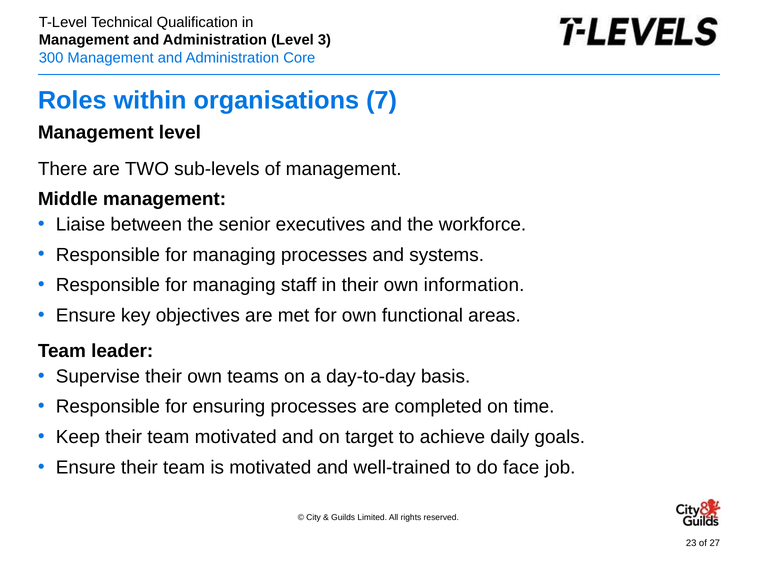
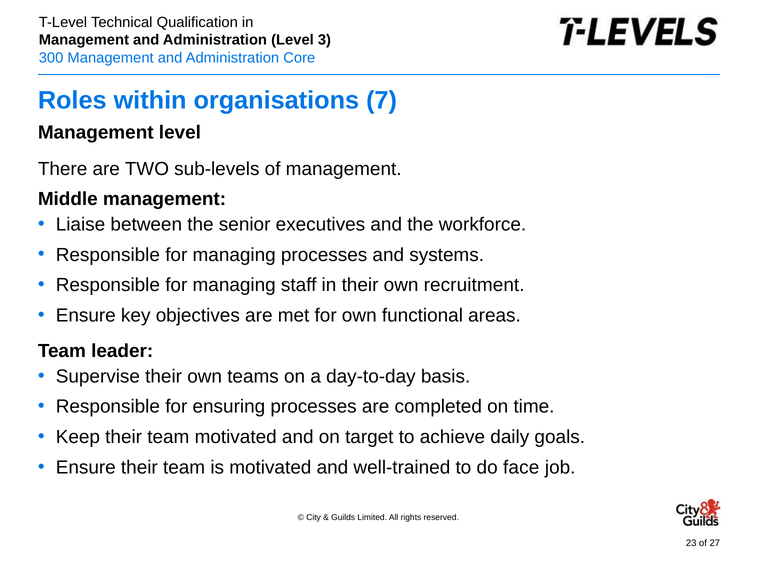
information: information -> recruitment
